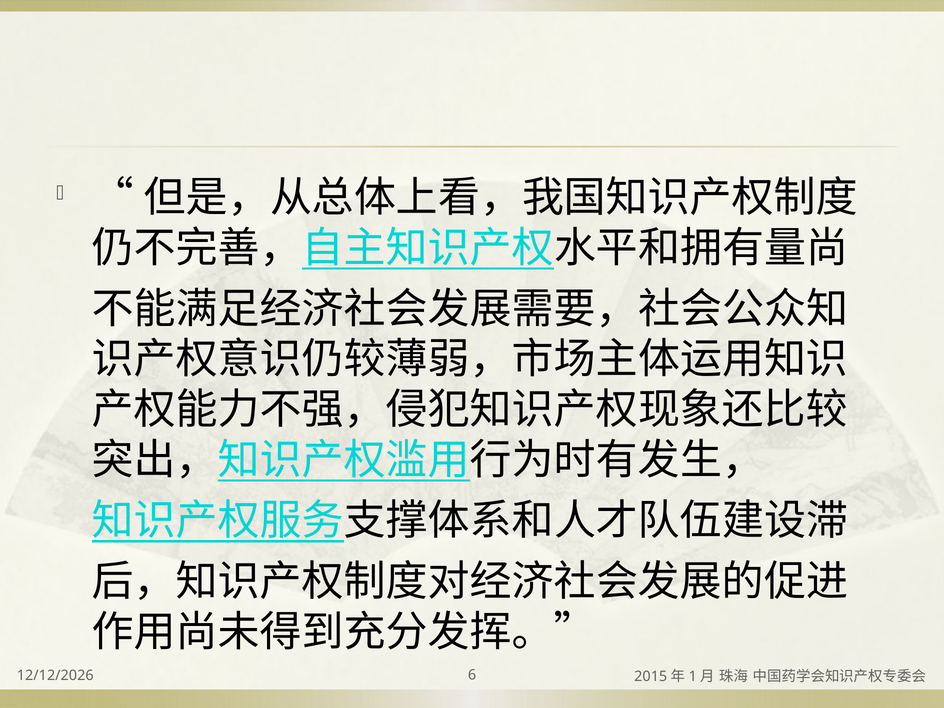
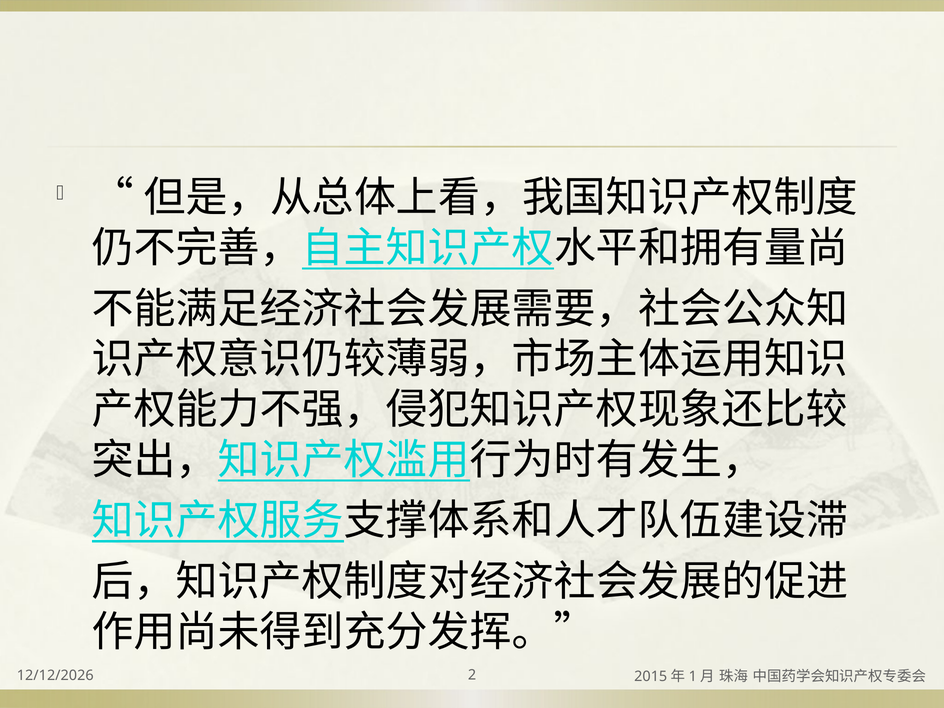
6: 6 -> 2
